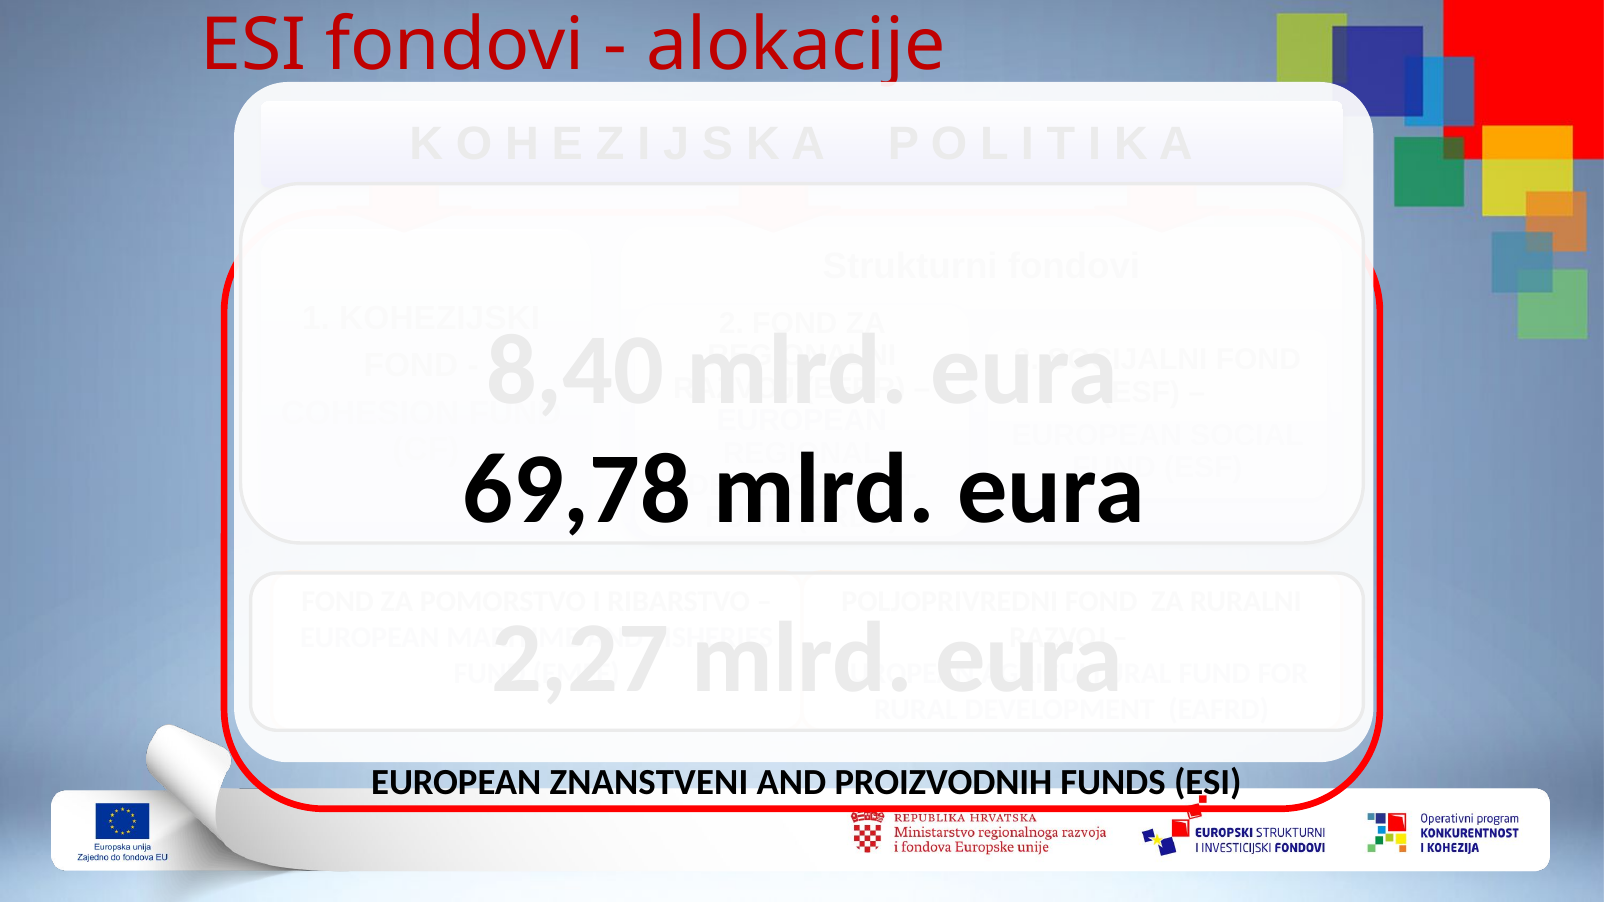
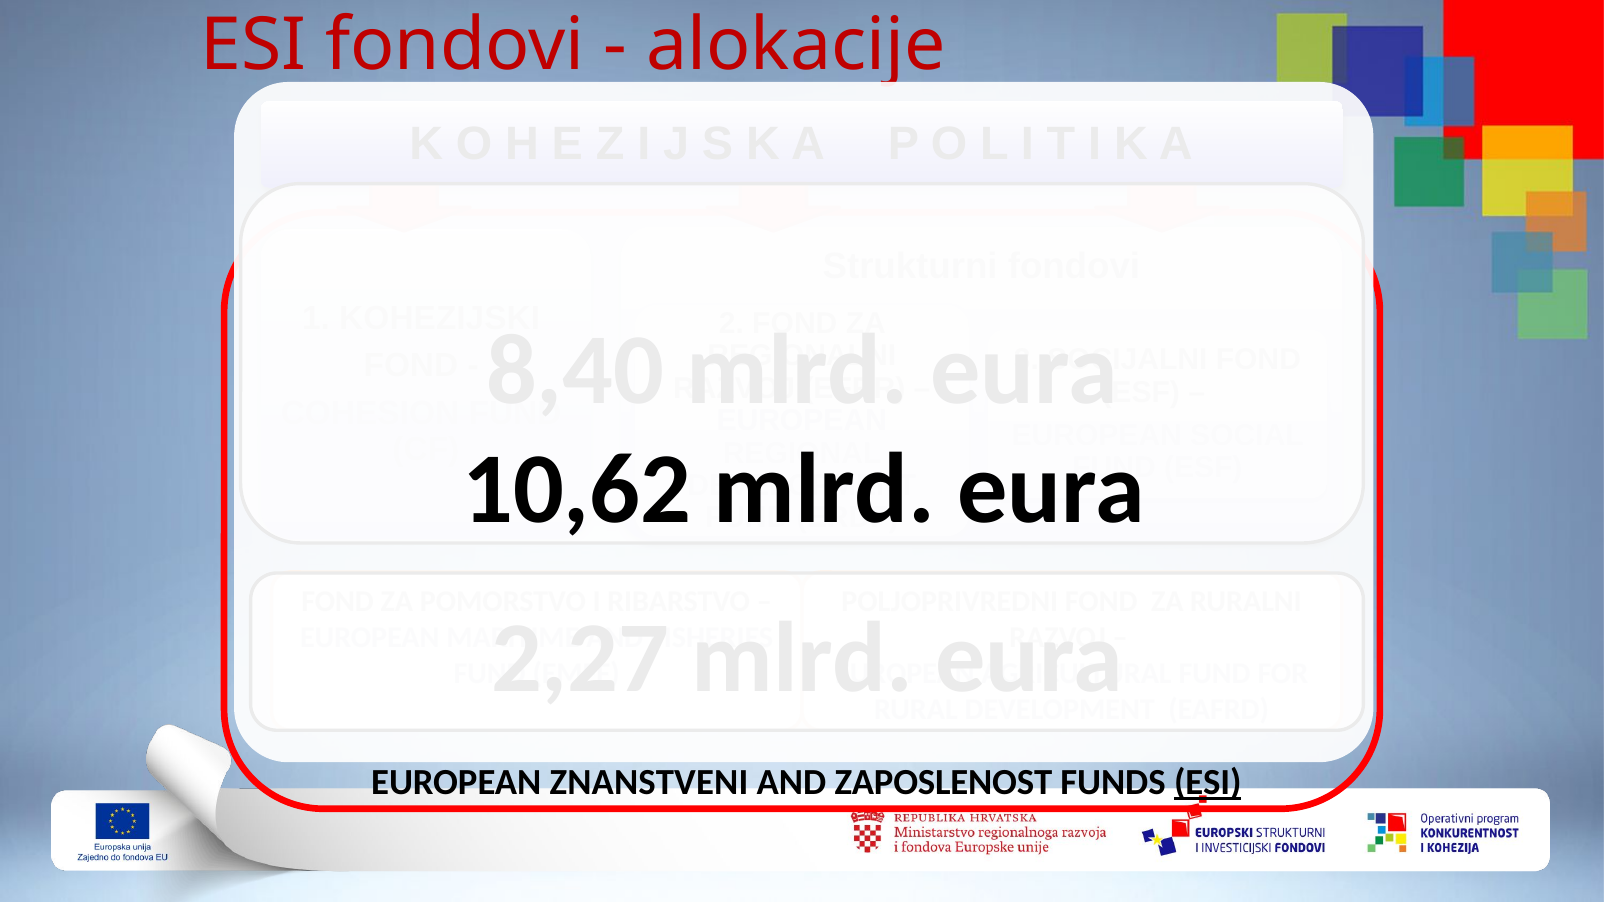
69,78: 69,78 -> 10,62
PROIZVODNIH: PROIZVODNIH -> ZAPOSLENOST
ESI at (1208, 783) underline: none -> present
